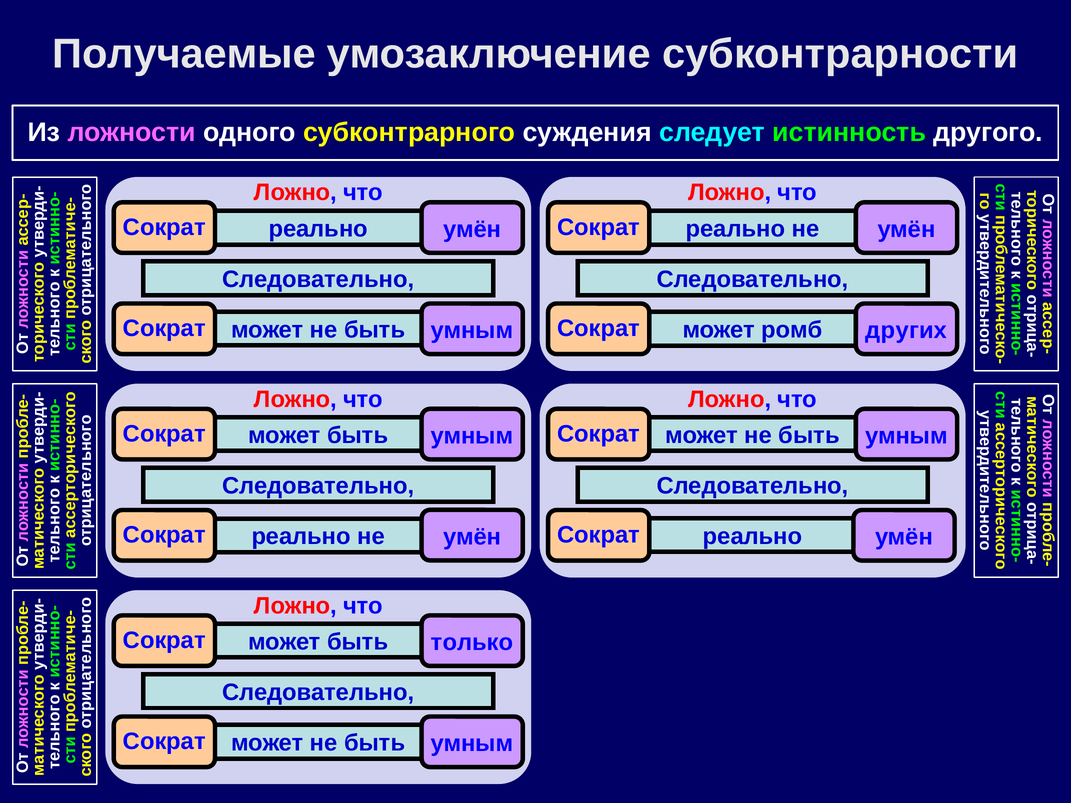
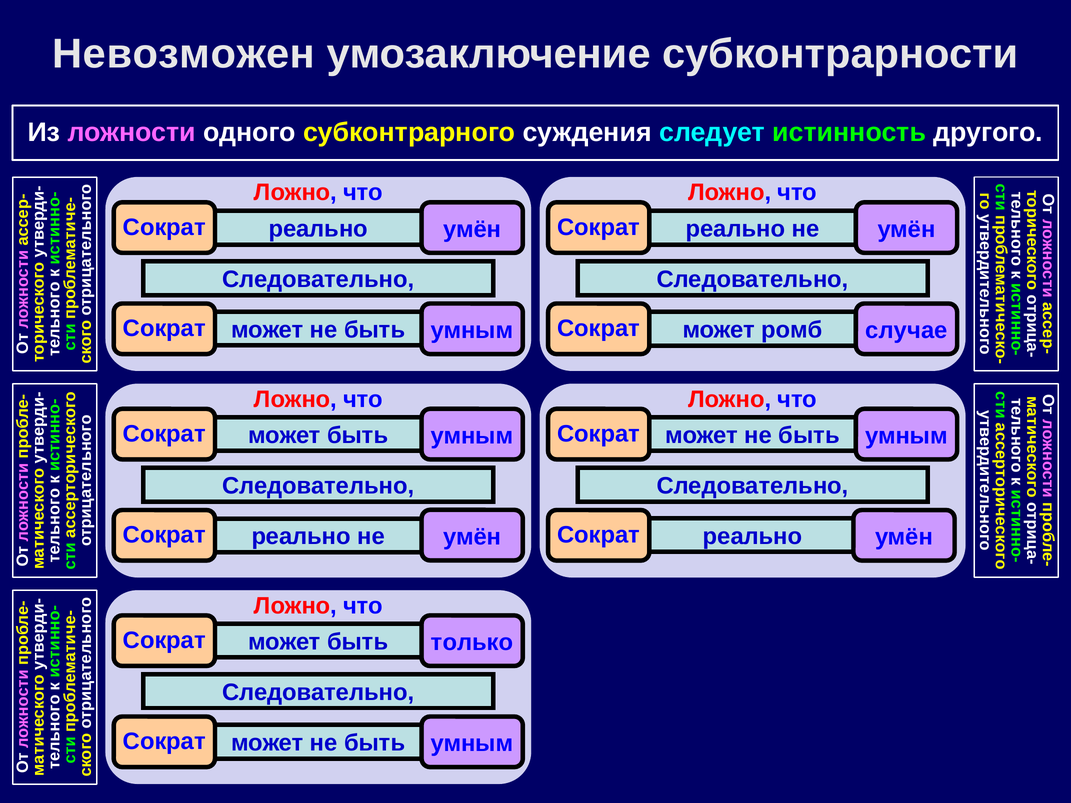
Получаемые: Получаемые -> Невозможен
других: других -> случае
